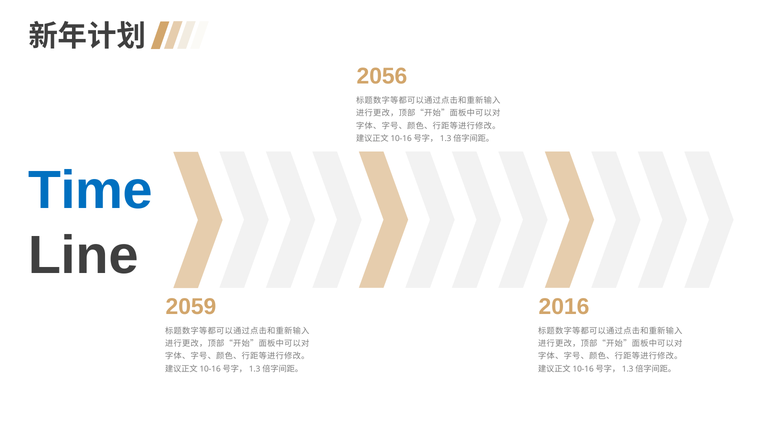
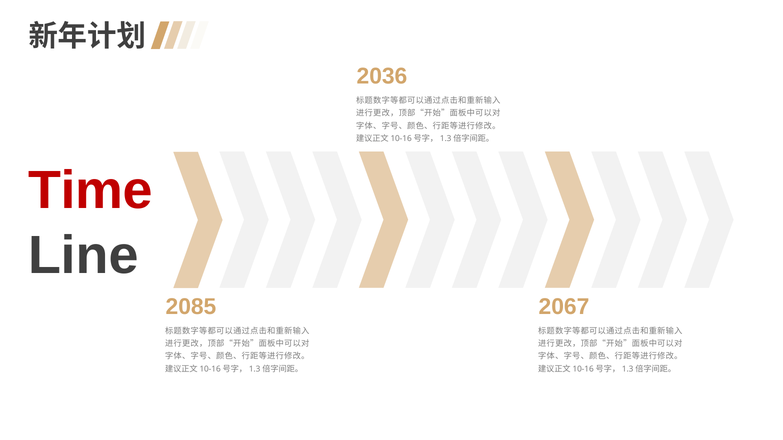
2056: 2056 -> 2036
Time colour: blue -> red
2059: 2059 -> 2085
2016: 2016 -> 2067
